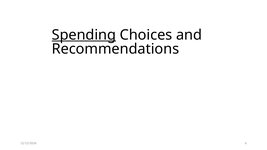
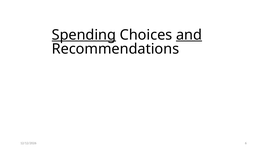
and underline: none -> present
